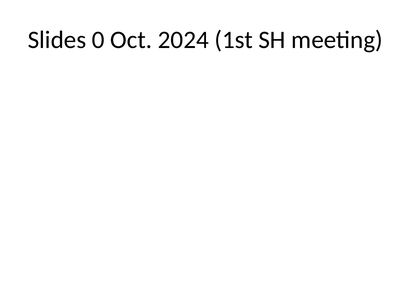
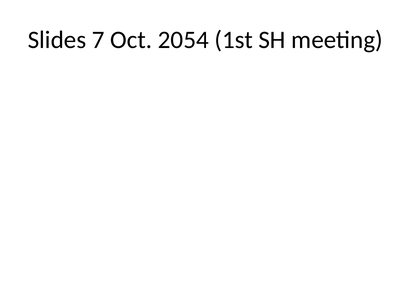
0: 0 -> 7
2024: 2024 -> 2054
